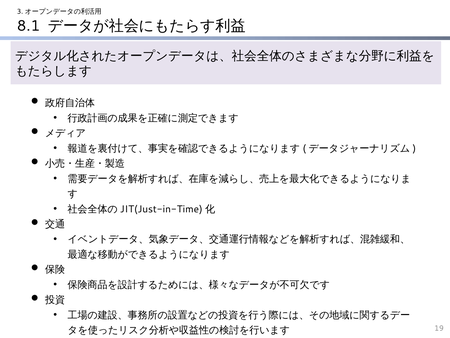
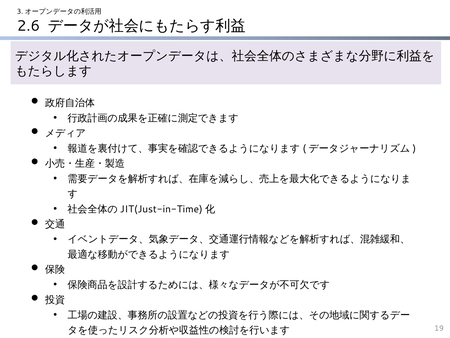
8.1: 8.1 -> 2.6
